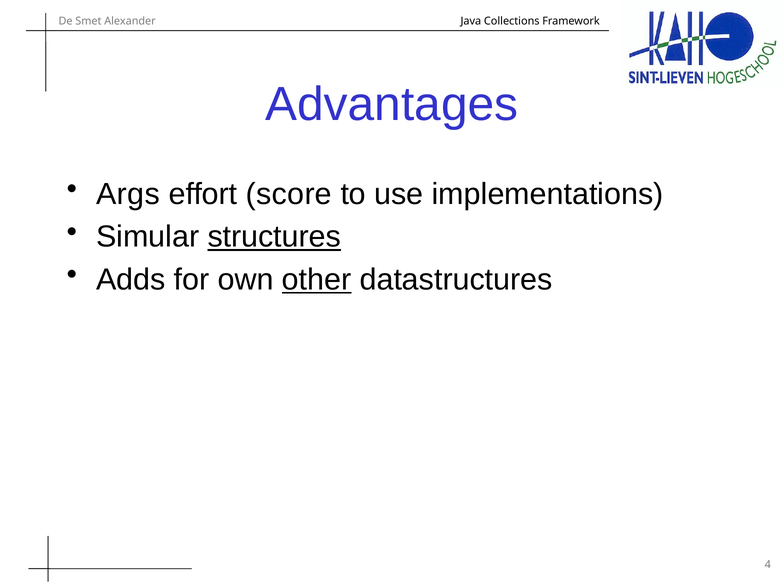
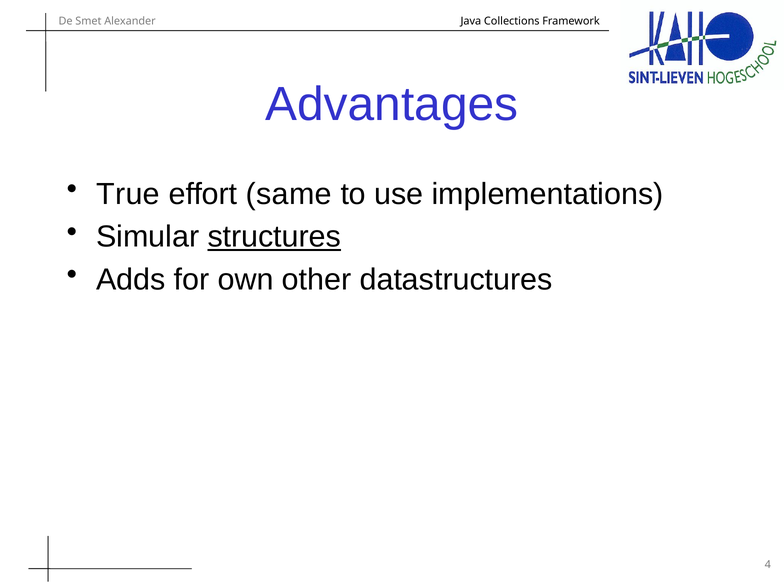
Args: Args -> True
score: score -> same
other underline: present -> none
